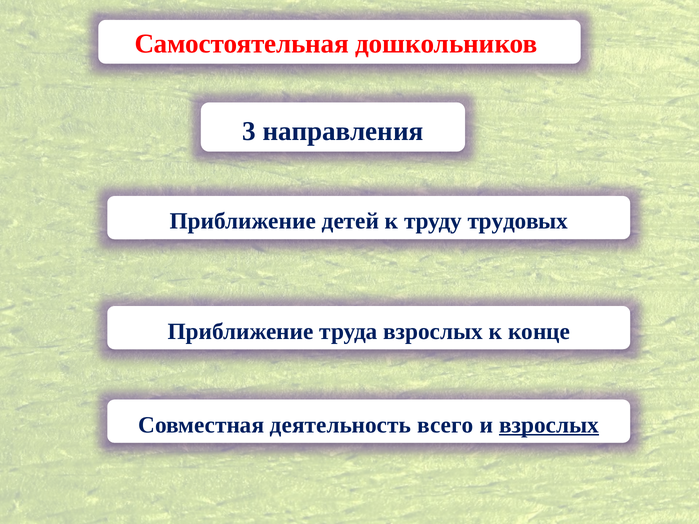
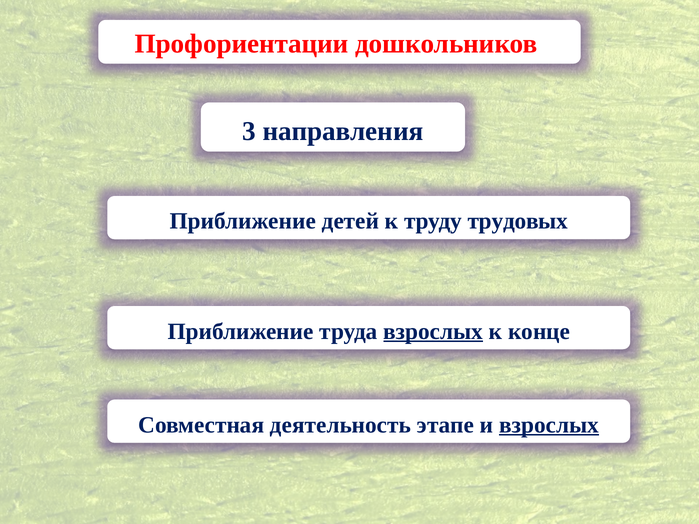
Самостоятельная: Самостоятельная -> Профориентации
взрослых at (433, 331) underline: none -> present
всего: всего -> этапе
